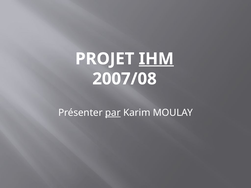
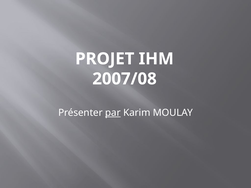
IHM underline: present -> none
